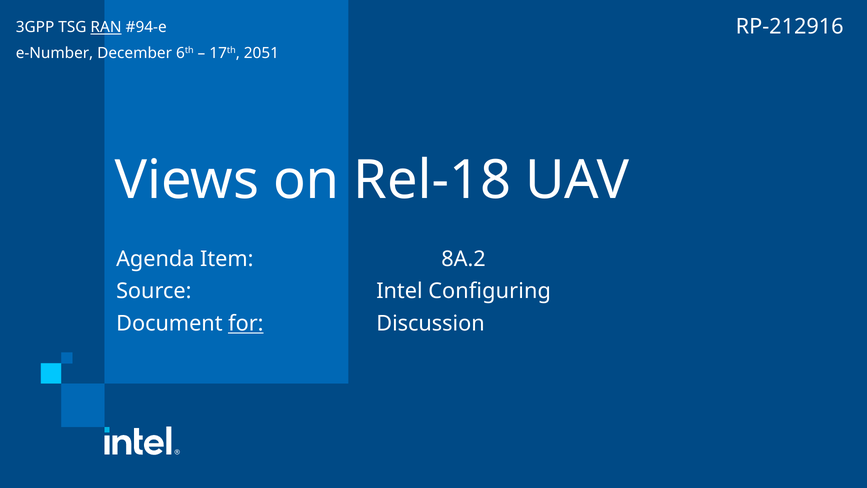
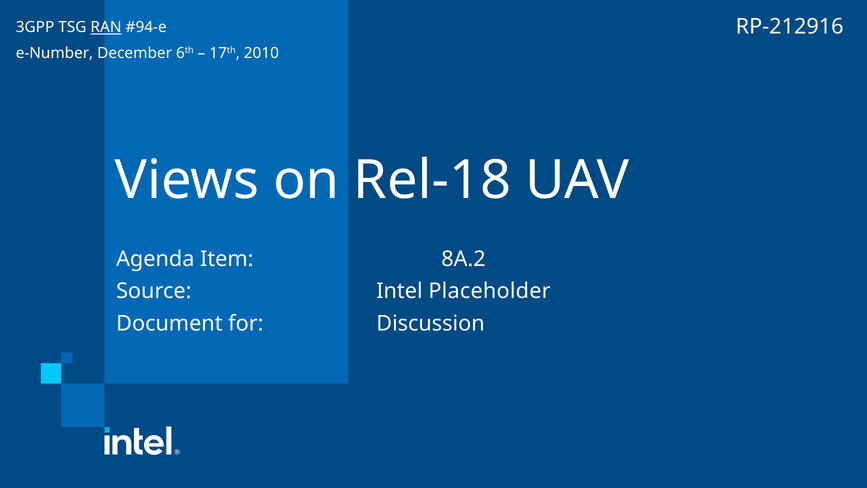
2051: 2051 -> 2010
Configuring: Configuring -> Placeholder
for underline: present -> none
